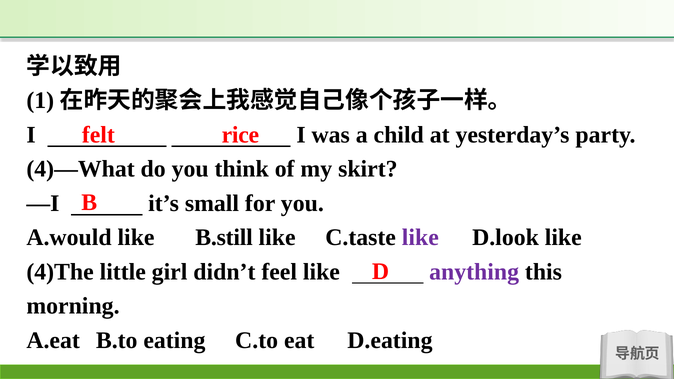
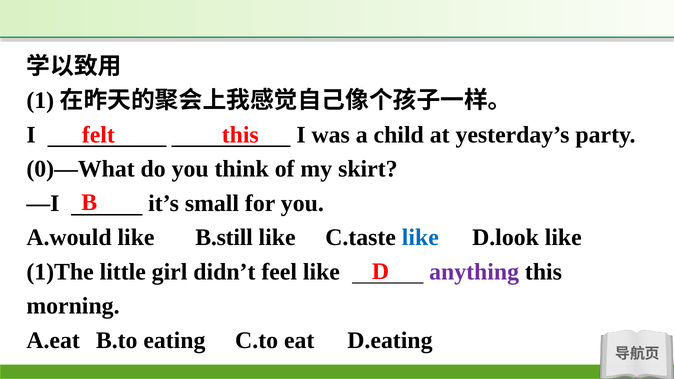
felt rice: rice -> this
4)—What: 4)—What -> 0)—What
like at (420, 238) colour: purple -> blue
4)The: 4)The -> 1)The
